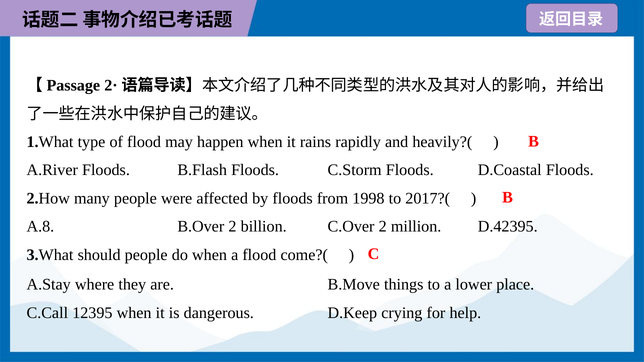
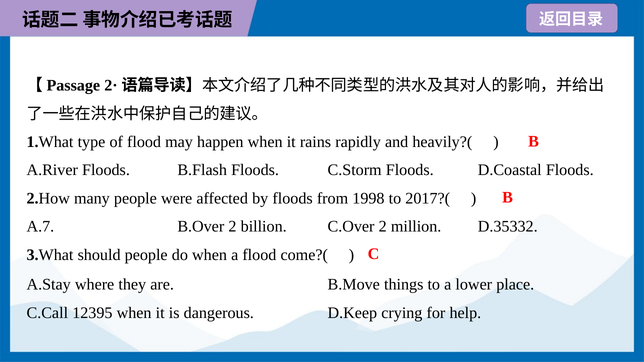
A.8: A.8 -> A.7
D.42395: D.42395 -> D.35332
